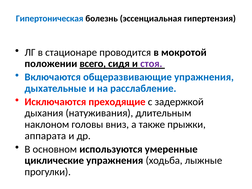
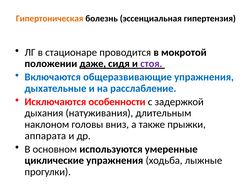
Гипертоническая colour: blue -> orange
всего: всего -> даже
преходящие: преходящие -> особенности
